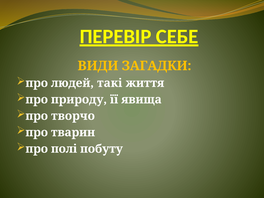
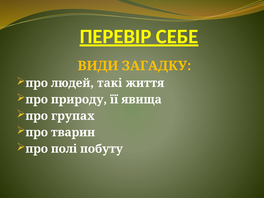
ЗАГАДКИ: ЗАГАДКИ -> ЗАГАДКУ
творчо: творчо -> групах
